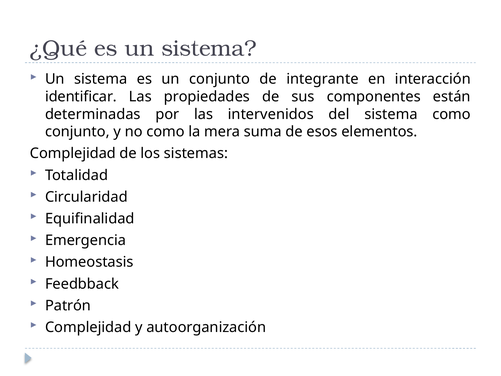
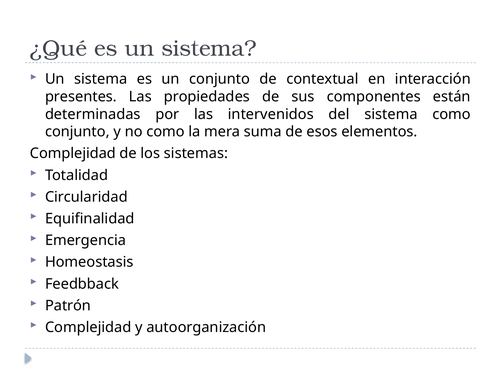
integrante: integrante -> contextual
identificar: identificar -> presentes
